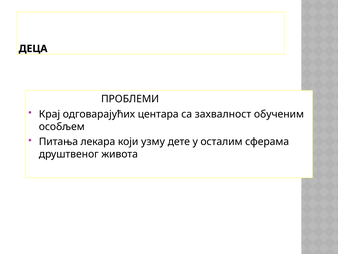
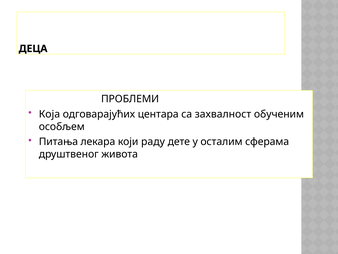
Крај: Крај -> Која
узму: узму -> раду
